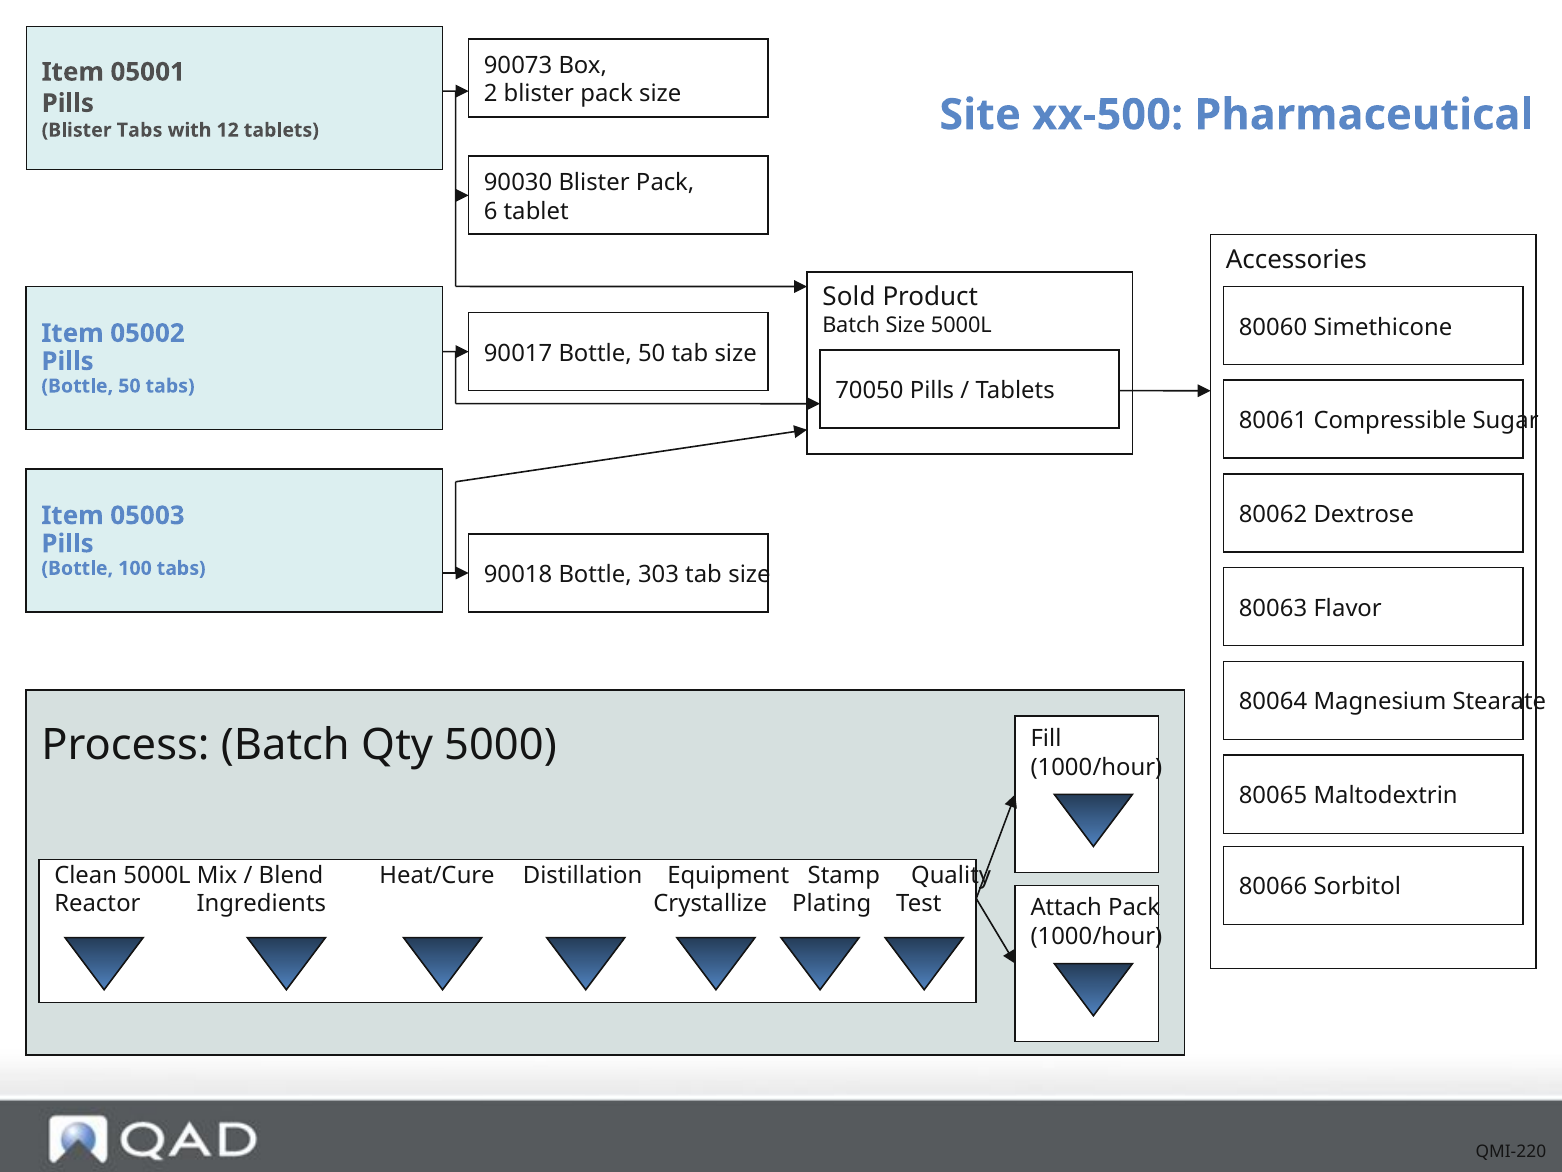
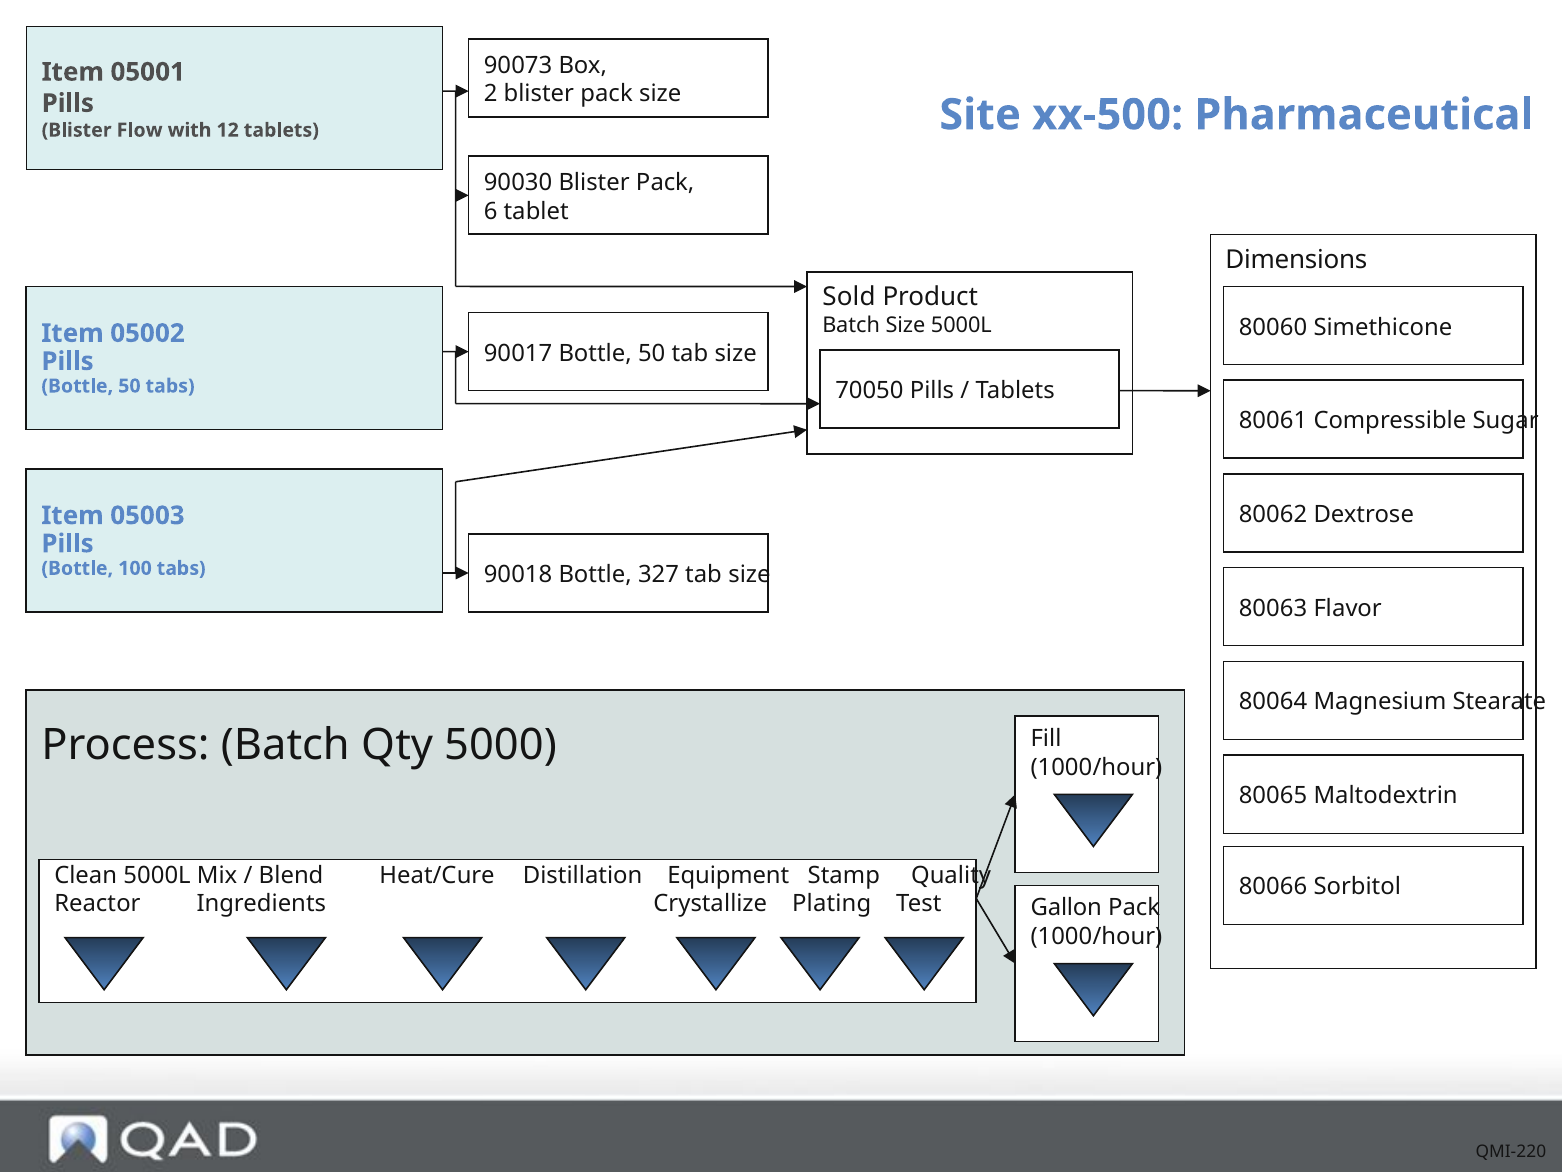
Blister Tabs: Tabs -> Flow
Accessories: Accessories -> Dimensions
303: 303 -> 327
Attach: Attach -> Gallon
